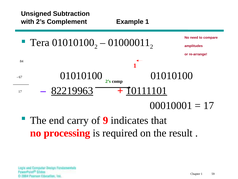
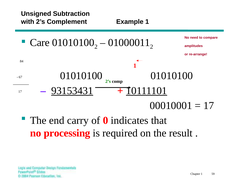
Tera: Tera -> Care
82219963: 82219963 -> 93153431
9: 9 -> 0
